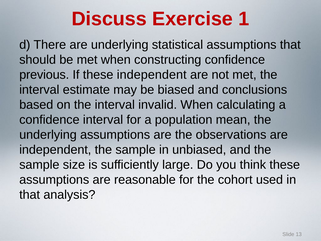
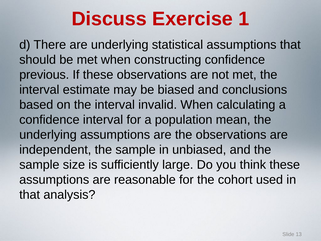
these independent: independent -> observations
